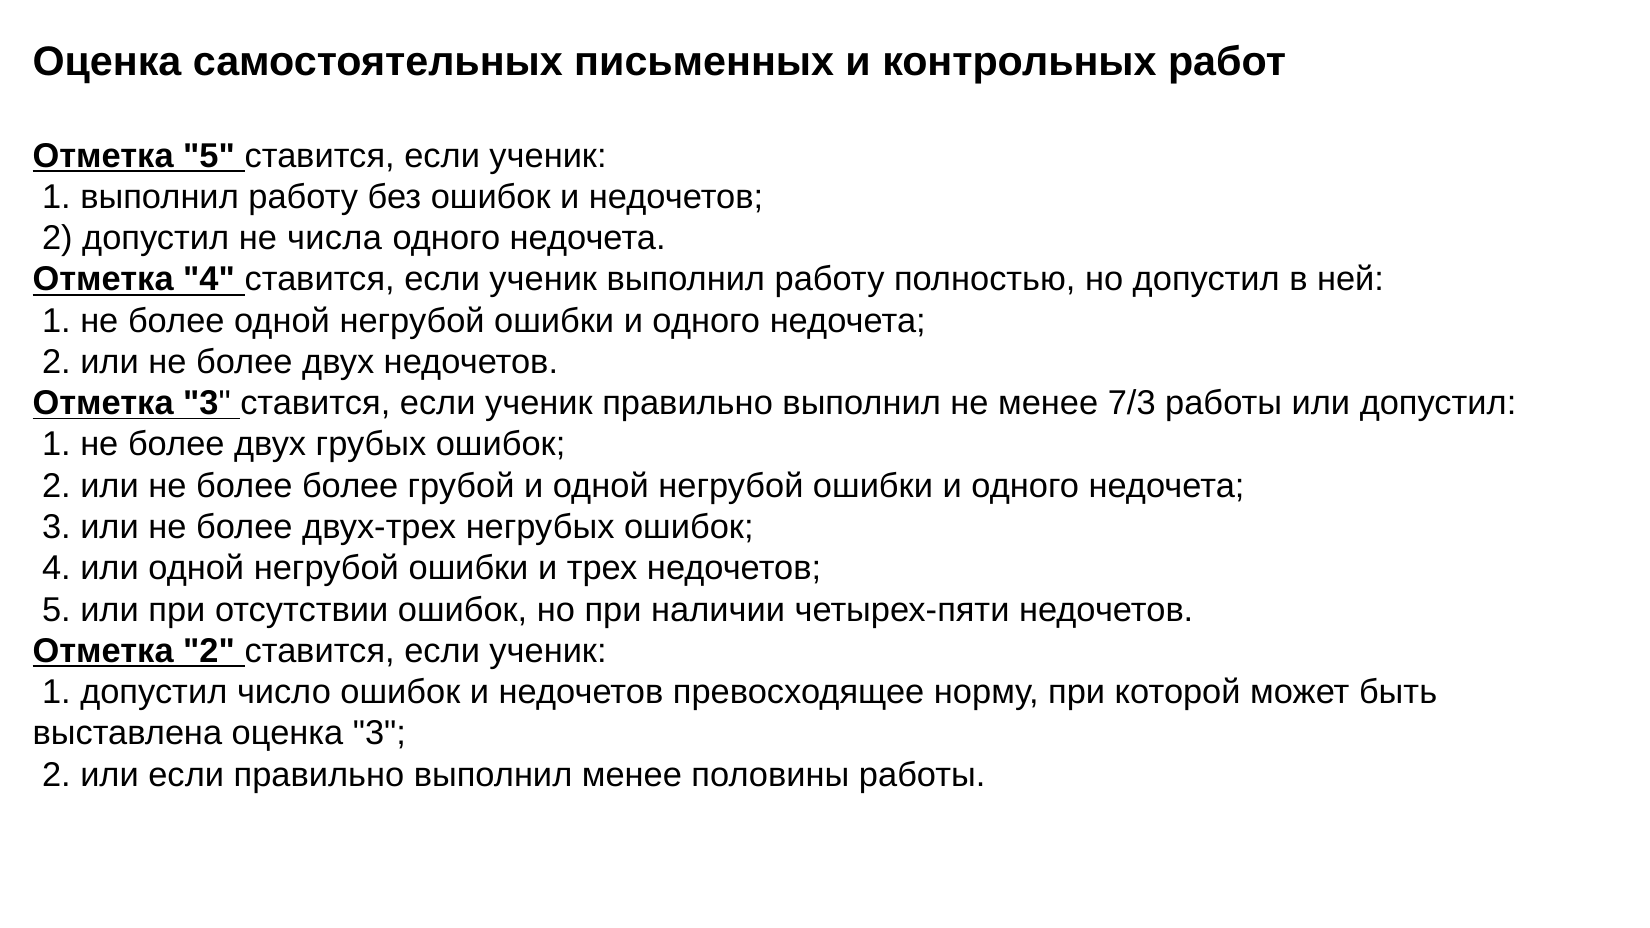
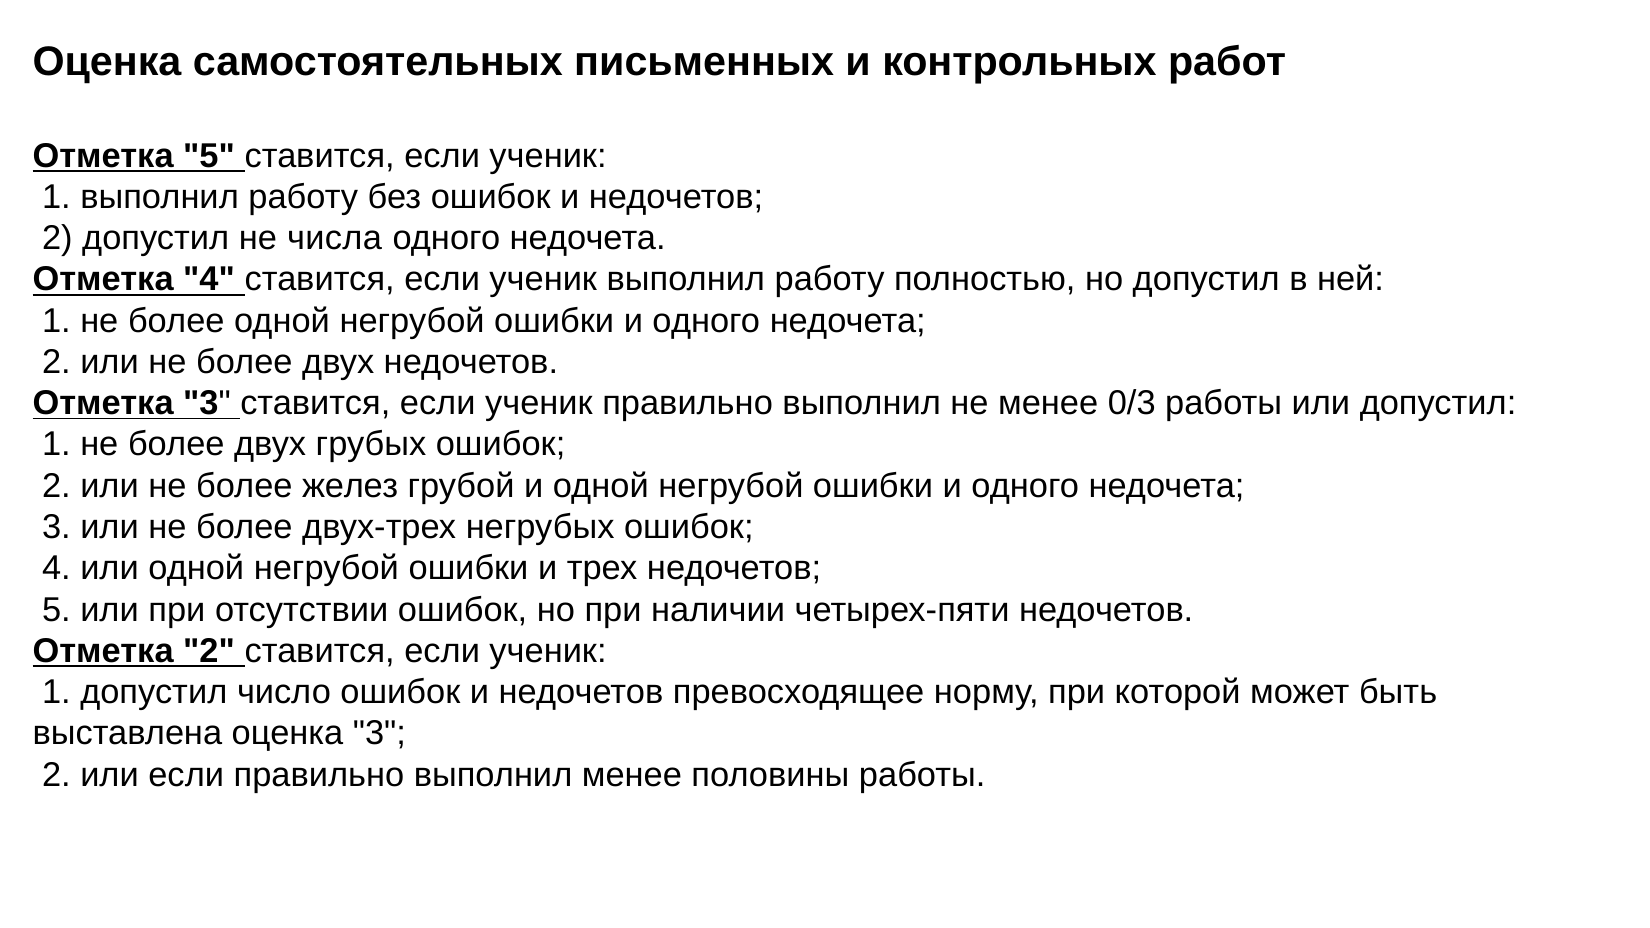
7/3: 7/3 -> 0/3
более более: более -> желез
